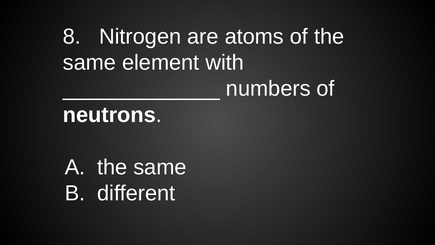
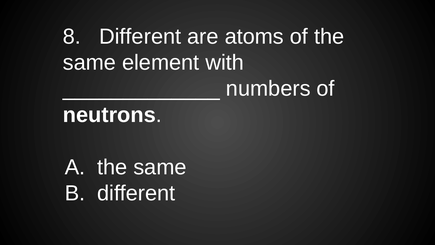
8 Nitrogen: Nitrogen -> Different
